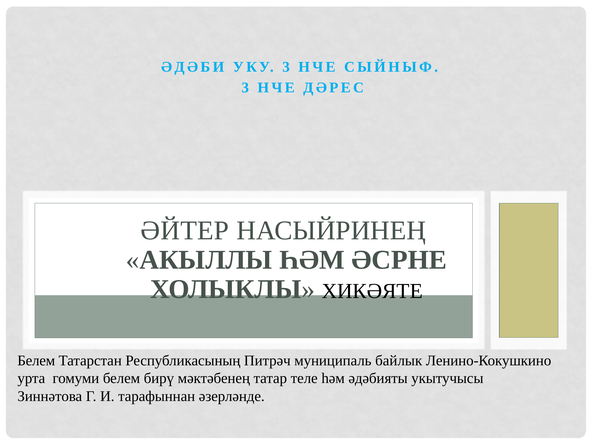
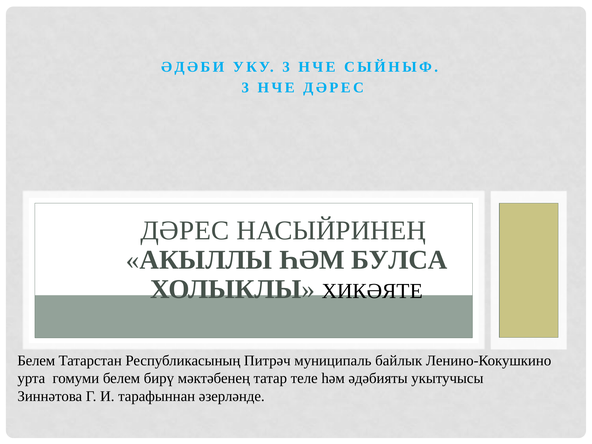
ӘЙТЕР at (185, 230): ӘЙТЕР -> ДӘРЕС
ӘСРНЕ: ӘСРНЕ -> БУЛСА
